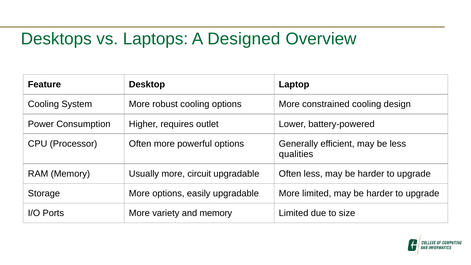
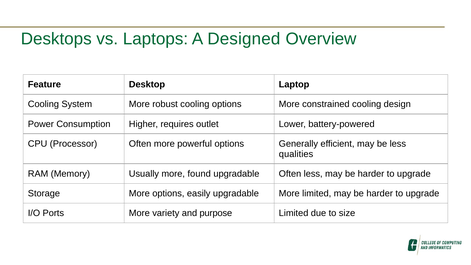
circuit: circuit -> found
and memory: memory -> purpose
